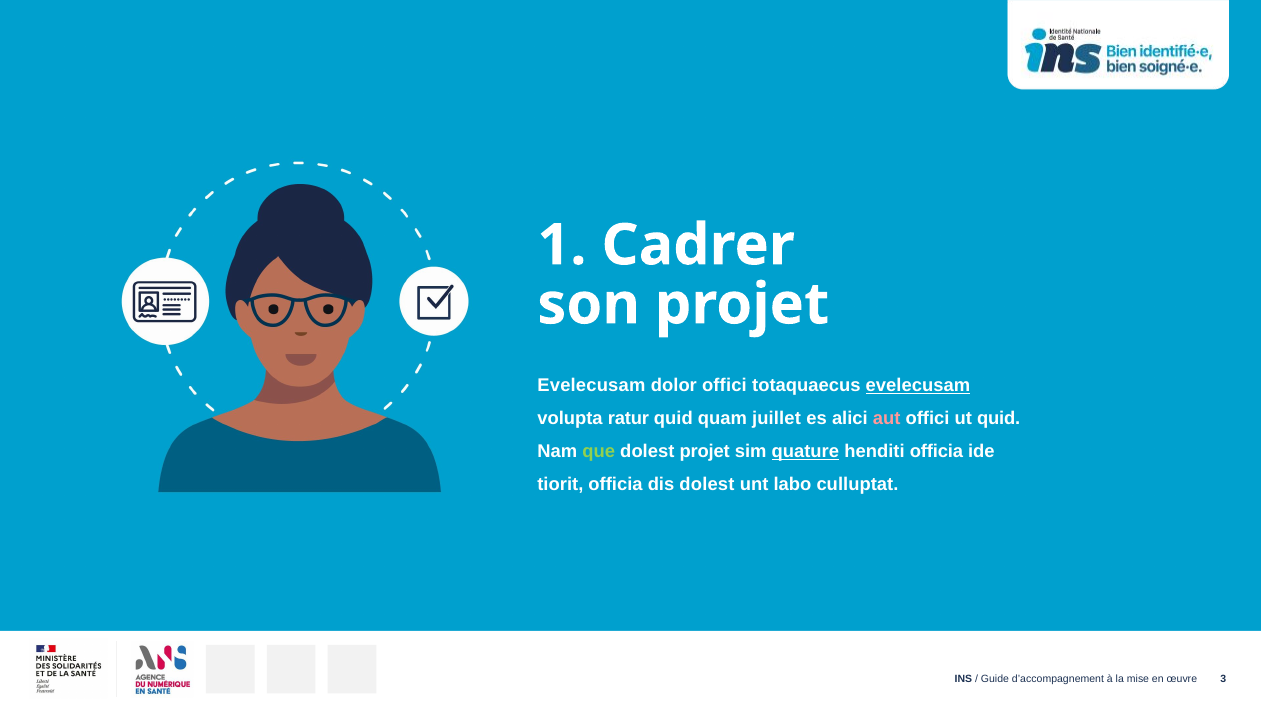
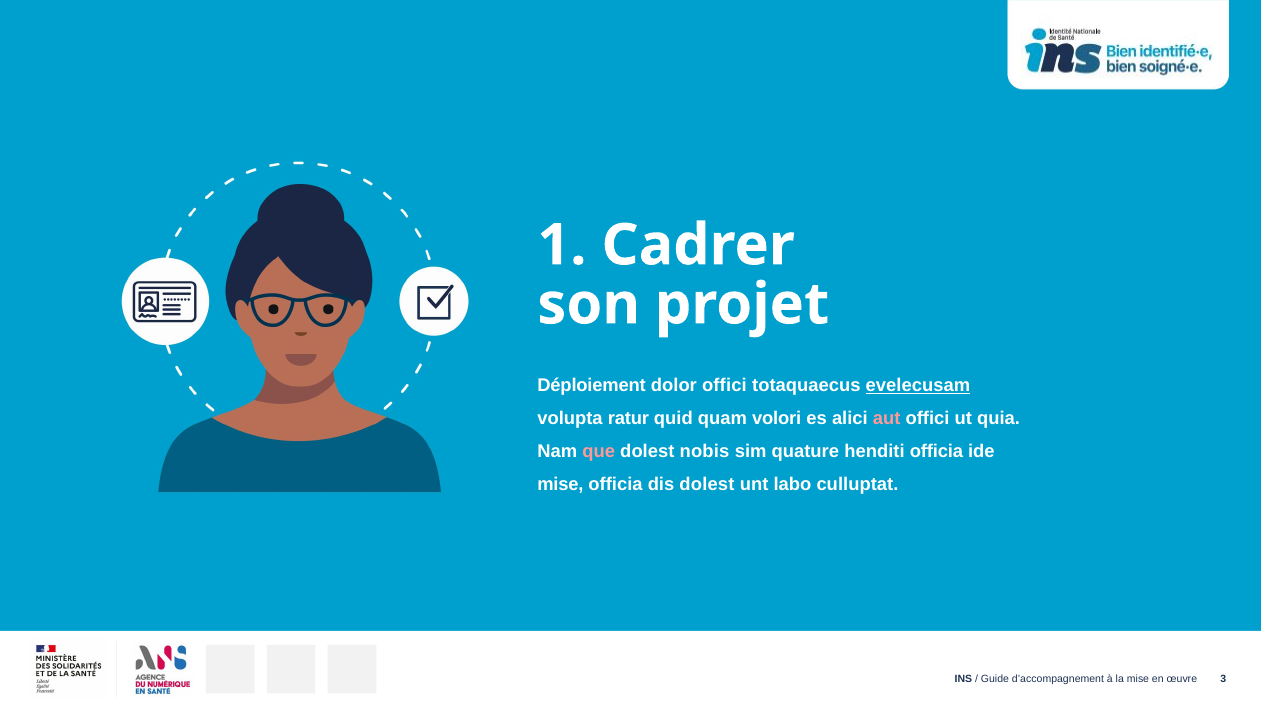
Evelecusam at (591, 385): Evelecusam -> Déploiement
juillet: juillet -> volori
ut quid: quid -> quia
que colour: light green -> pink
dolest projet: projet -> nobis
quature underline: present -> none
tiorit at (560, 485): tiorit -> mise
